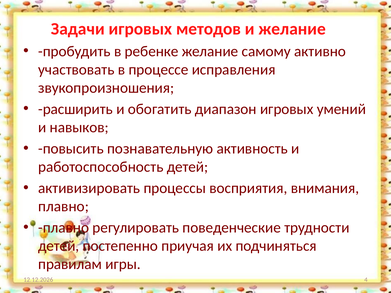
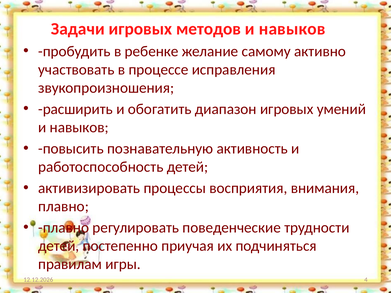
методов и желание: желание -> навыков
